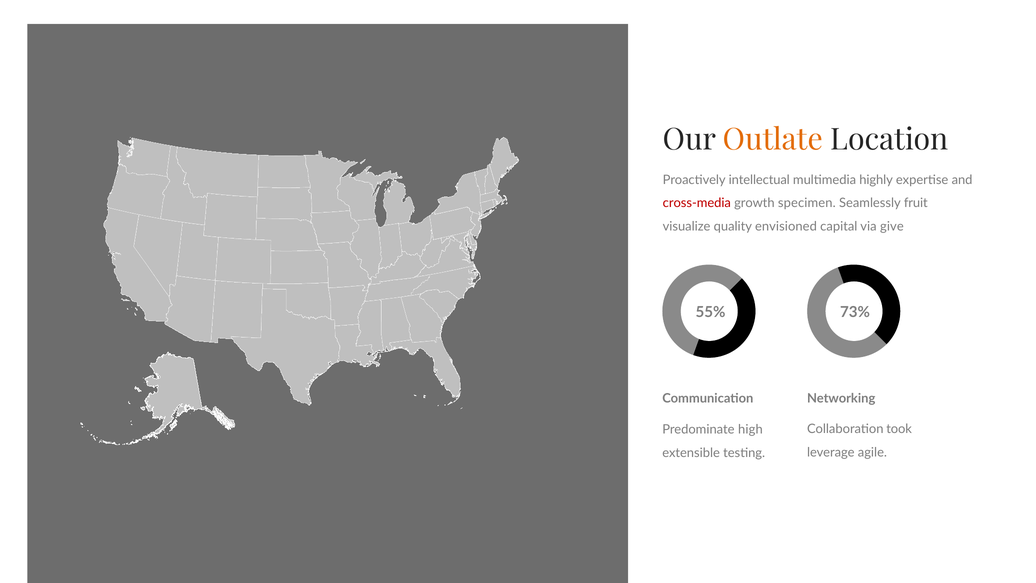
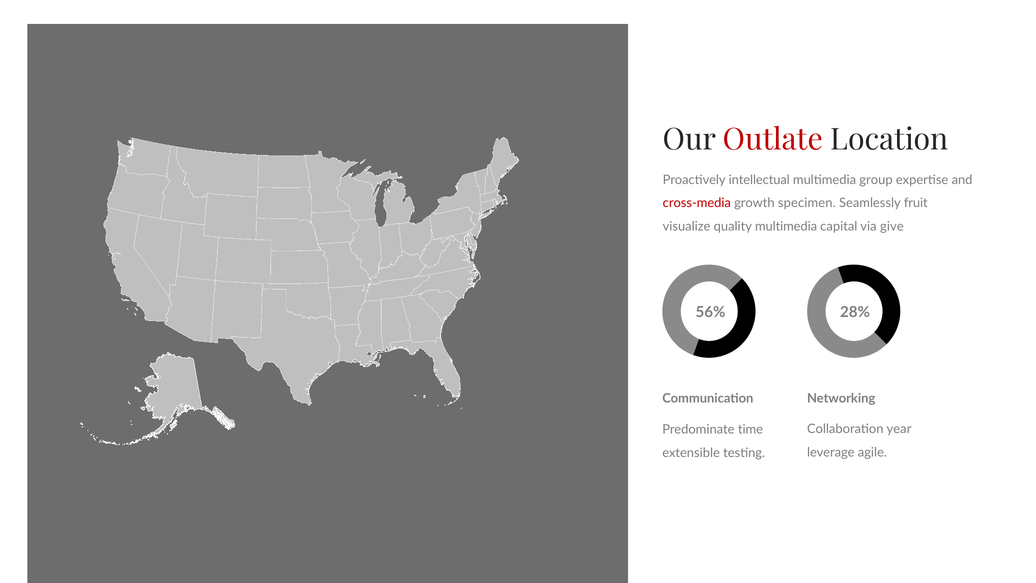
Outlate colour: orange -> red
highly: highly -> group
quality envisioned: envisioned -> multimedia
55%: 55% -> 56%
73%: 73% -> 28%
took: took -> year
high: high -> time
